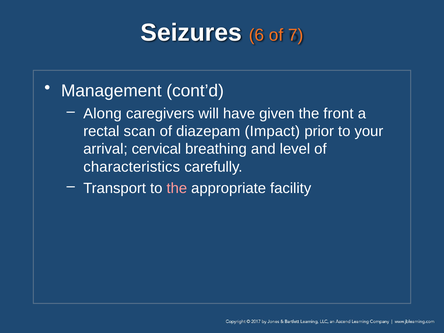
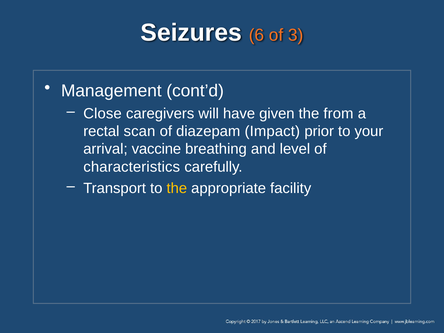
7: 7 -> 3
Along: Along -> Close
front: front -> from
cervical: cervical -> vaccine
the at (177, 188) colour: pink -> yellow
